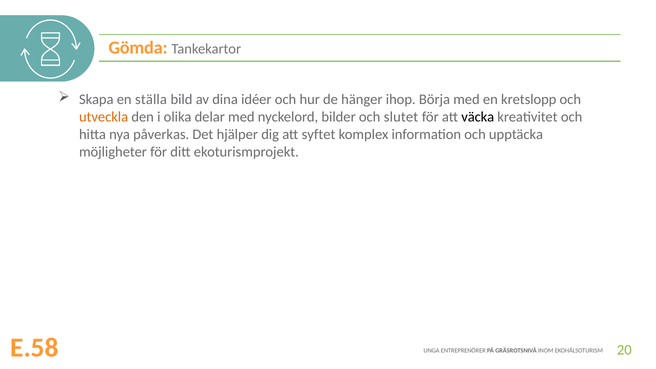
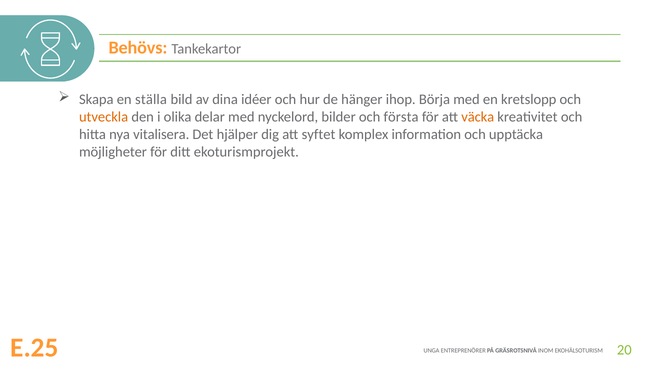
Gömda: Gömda -> Behövs
slutet: slutet -> första
väcka colour: black -> orange
påverkas: påverkas -> vitalisera
E.58: E.58 -> E.25
